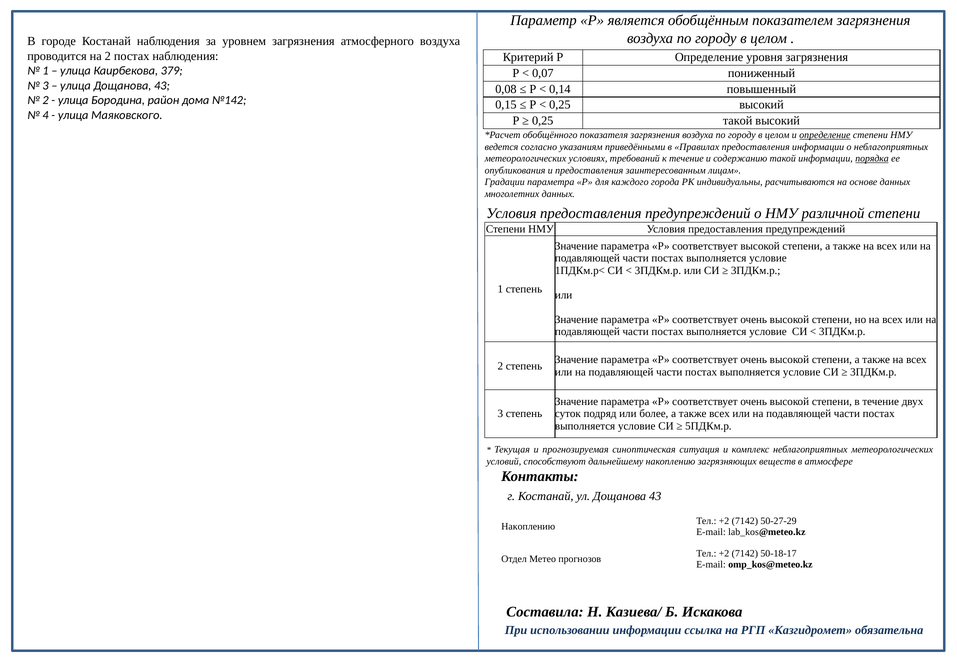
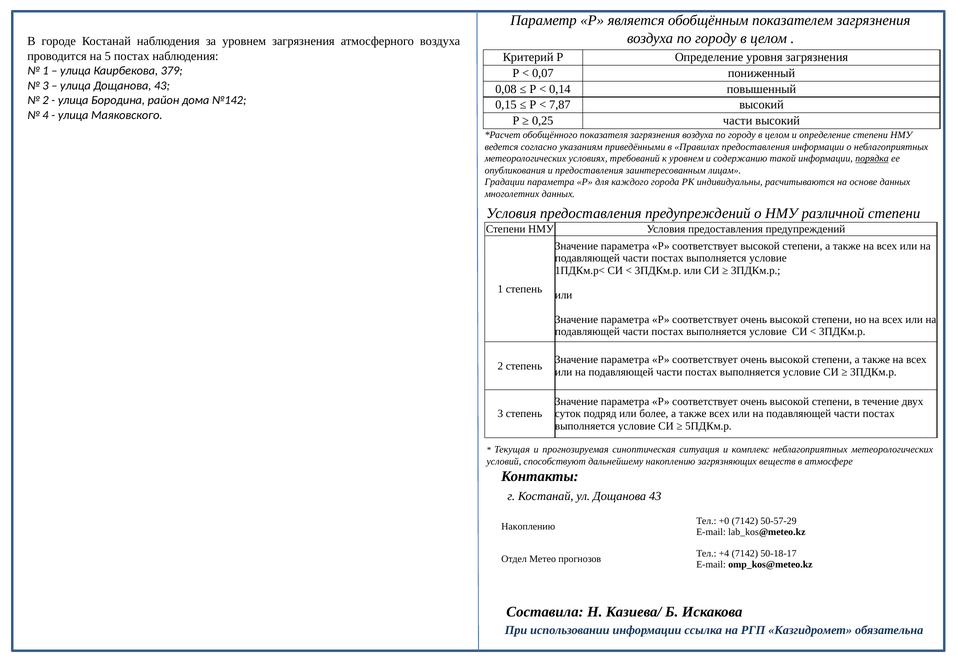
на 2: 2 -> 5
0,25 at (560, 105): 0,25 -> 7,87
0,25 такой: такой -> части
определение at (825, 135) underline: present -> none
к течение: течение -> уровнем
+2 at (724, 522): +2 -> +0
50-27-29: 50-27-29 -> 50-57-29
+2 at (724, 554): +2 -> +4
